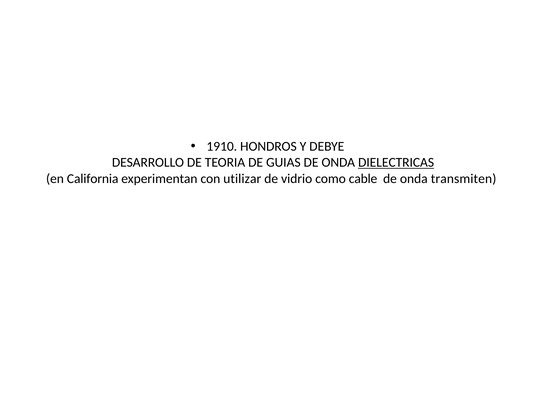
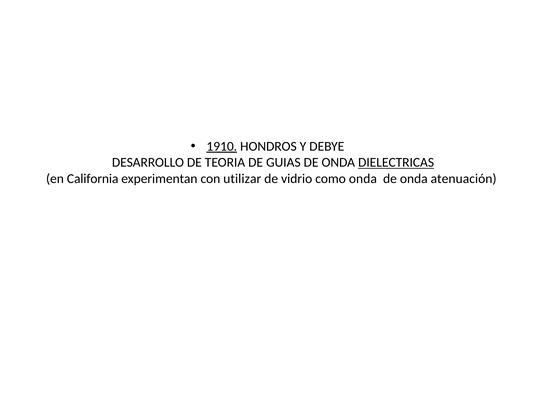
1910 underline: none -> present
como cable: cable -> onda
transmiten: transmiten -> atenuación
